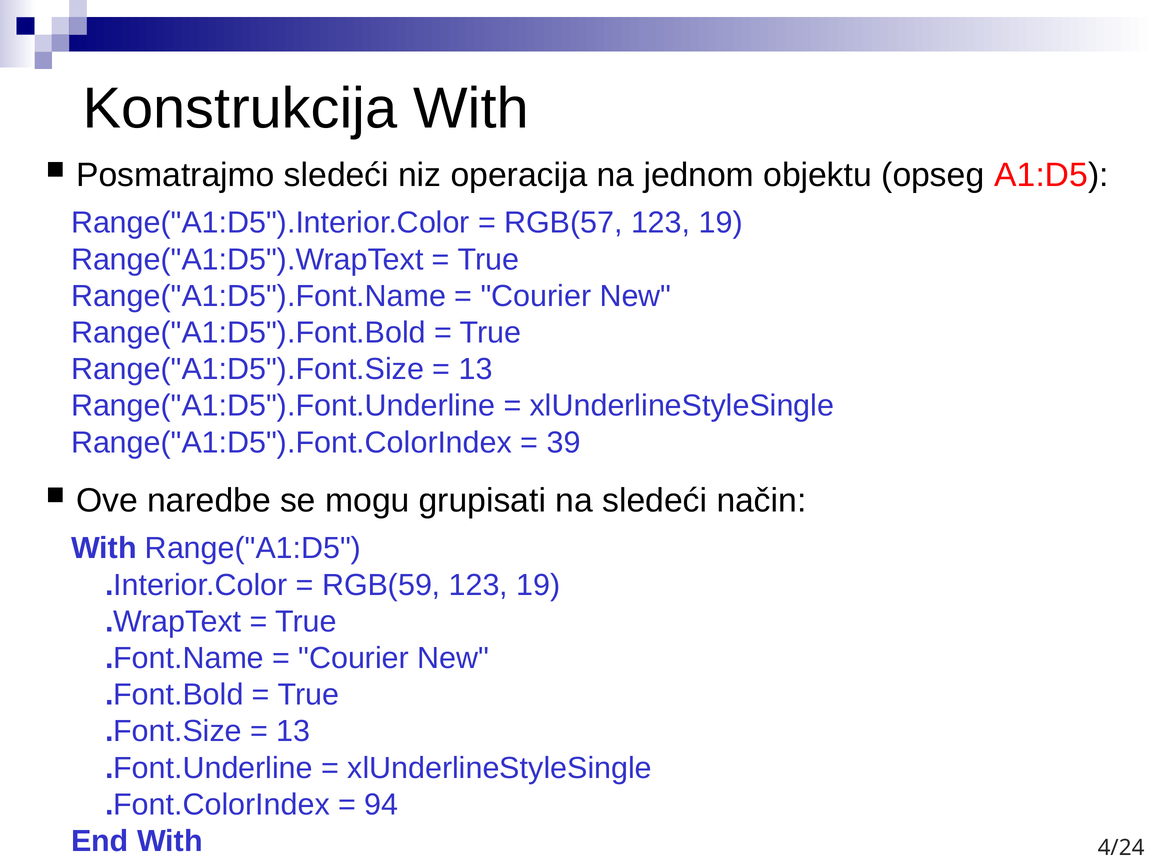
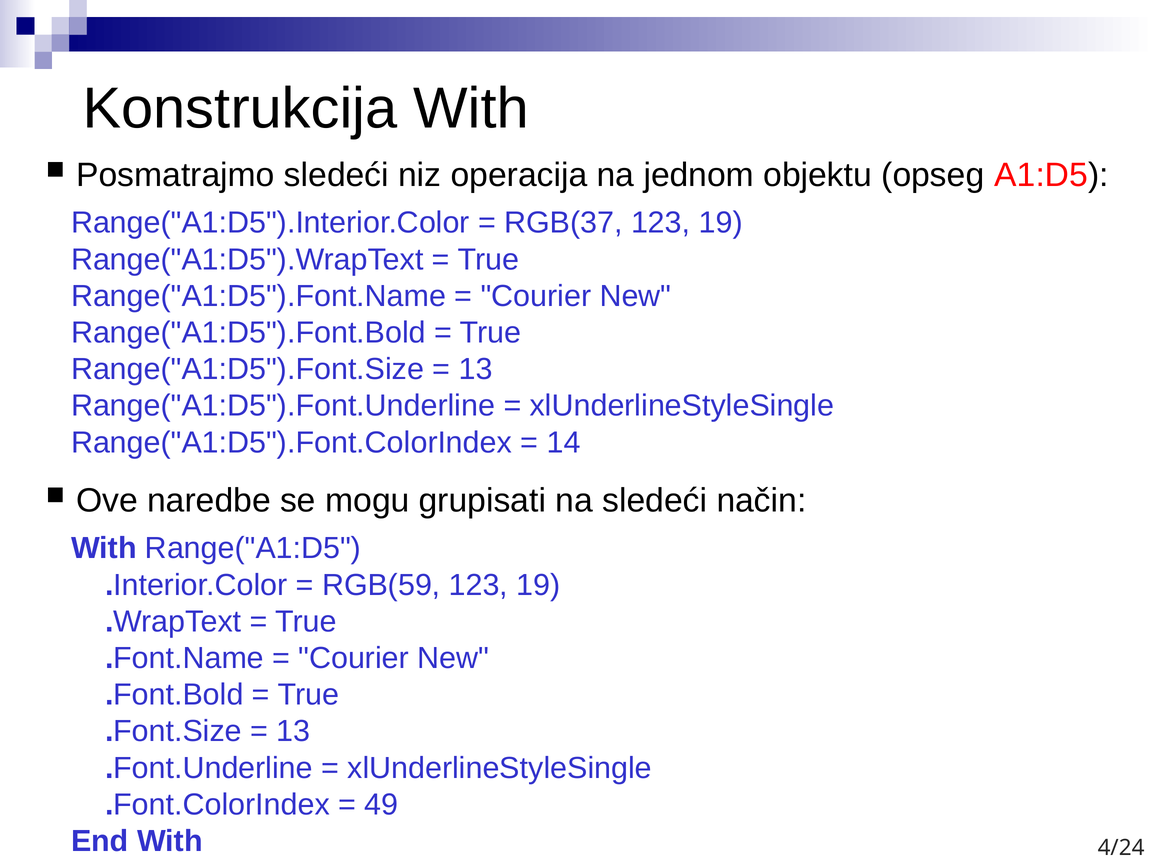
RGB(57: RGB(57 -> RGB(37
39: 39 -> 14
94: 94 -> 49
